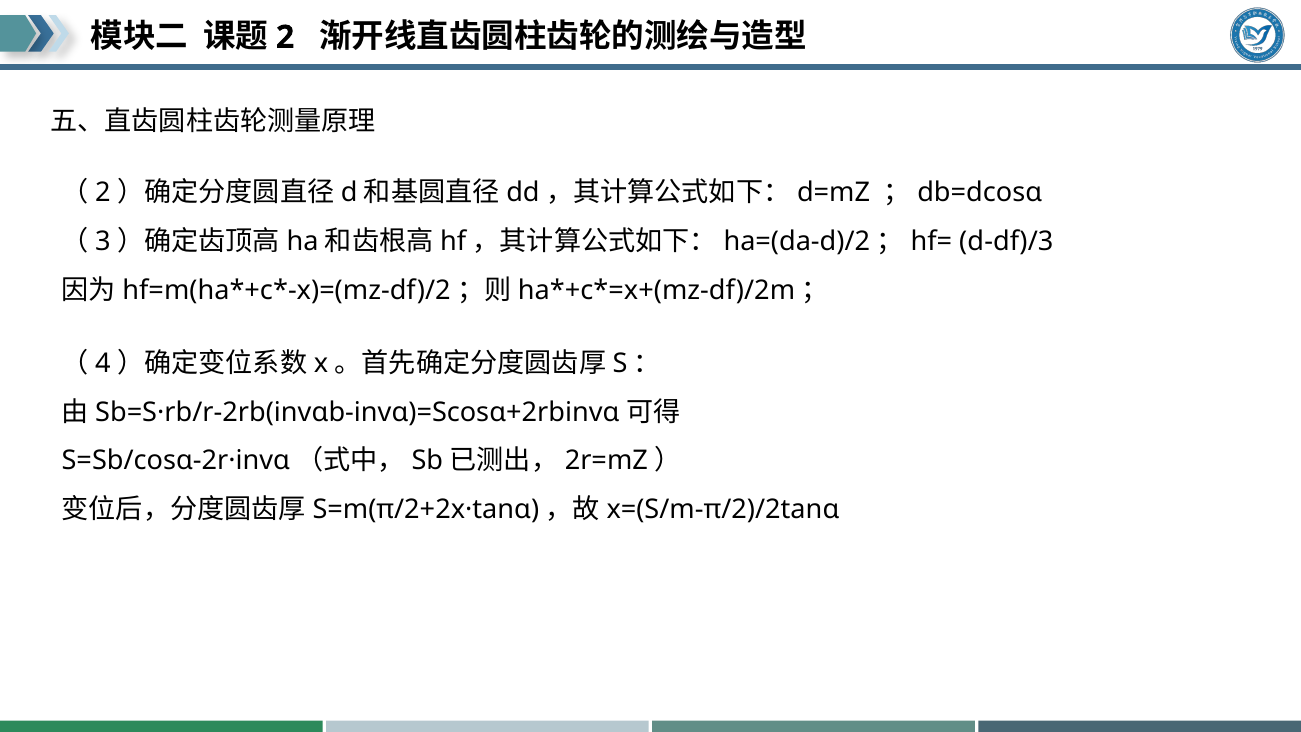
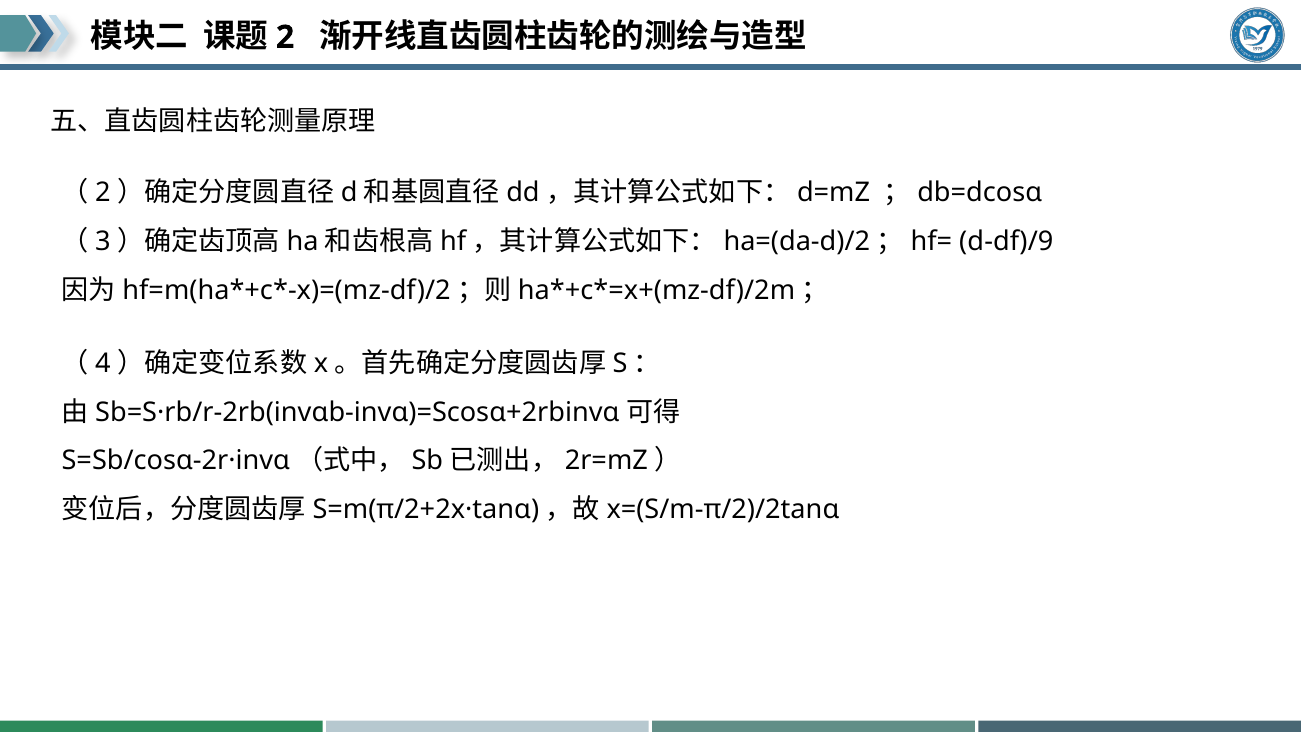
d-df)/3: d-df)/3 -> d-df)/9
